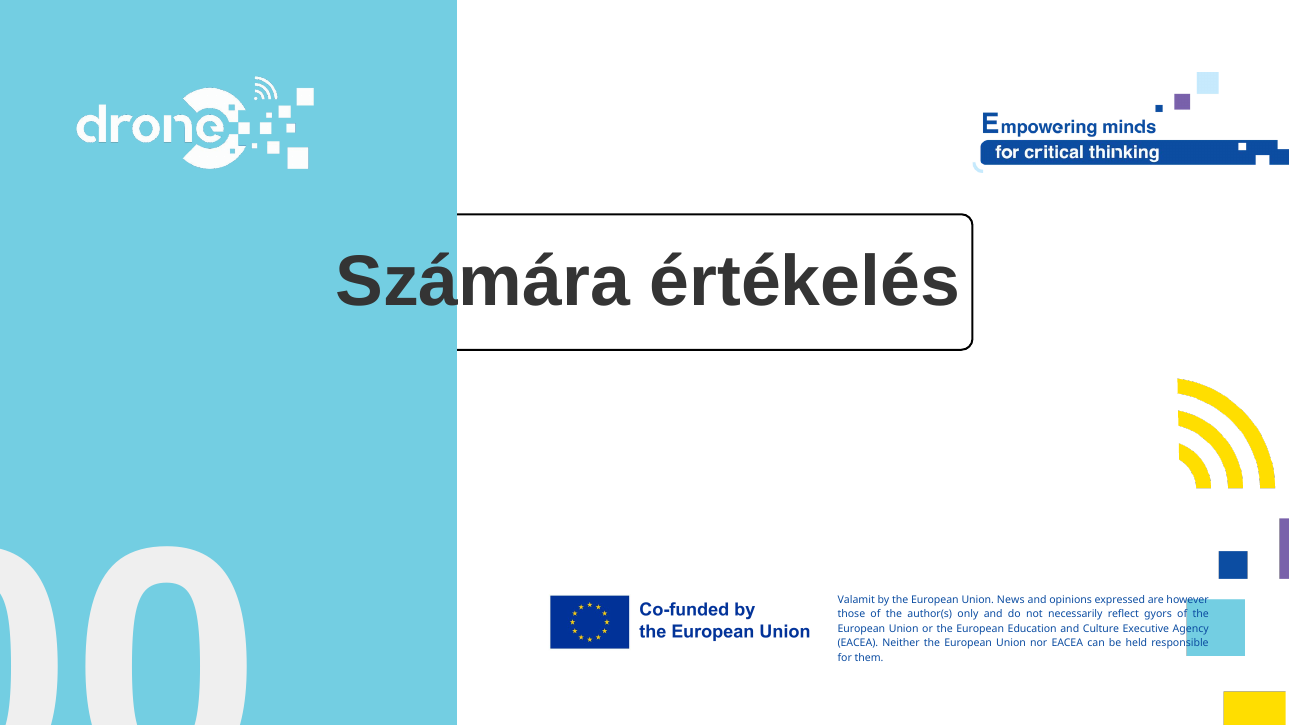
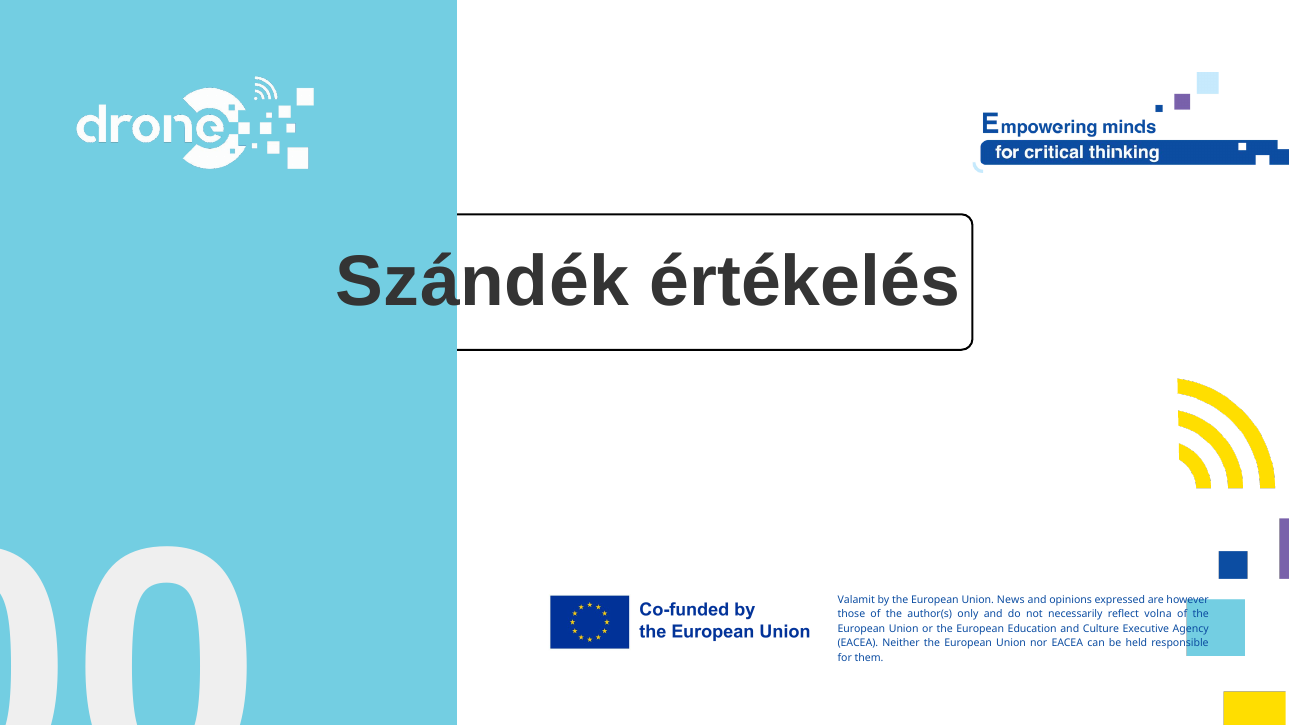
Számára: Számára -> Szándék
gyors: gyors -> volna
